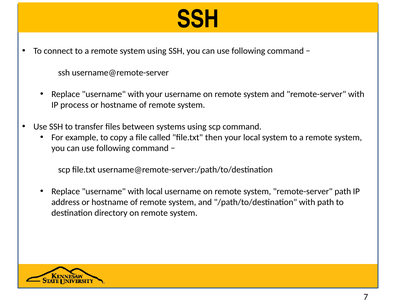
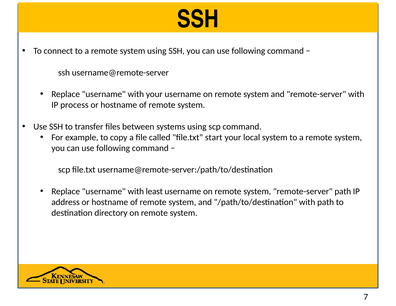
then: then -> start
with local: local -> least
